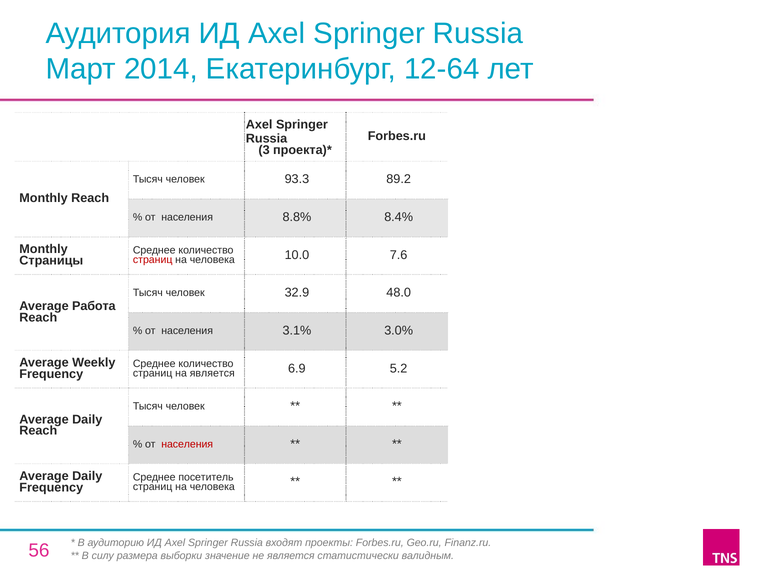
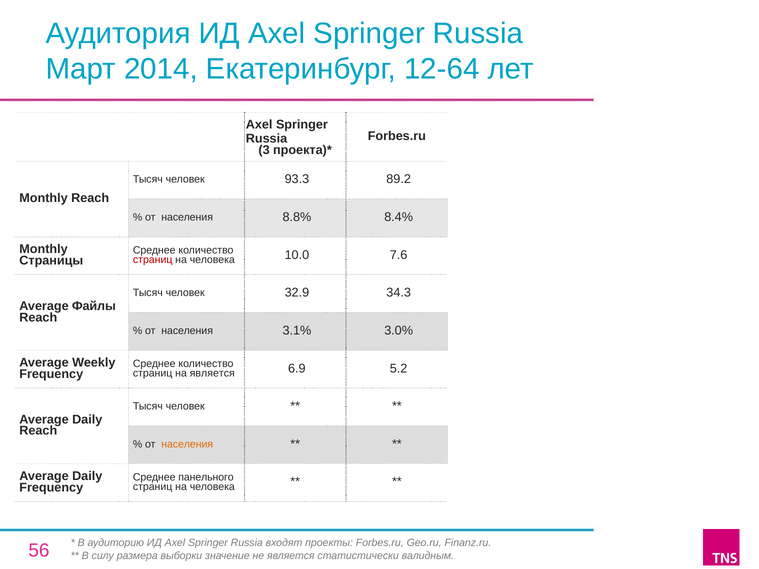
48.0: 48.0 -> 34.3
Работа: Работа -> Файлы
населения at (187, 444) colour: red -> orange
посетитель: посетитель -> панельного
